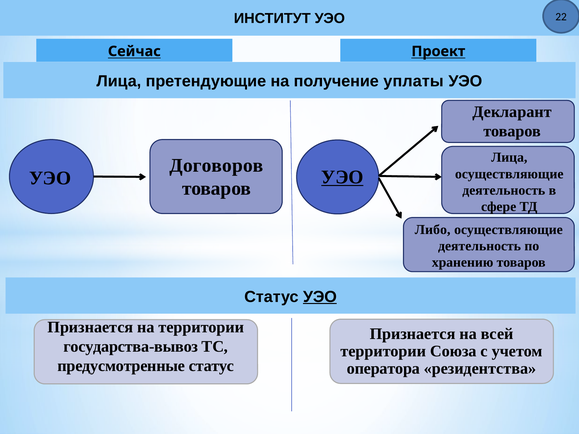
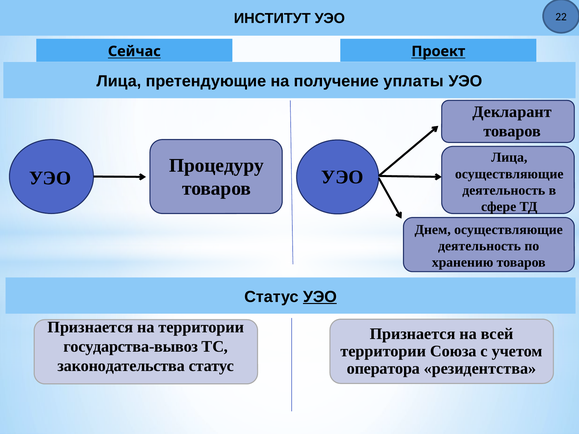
Договоров: Договоров -> Процедуру
УЭО at (342, 177) underline: present -> none
Либо: Либо -> Днем
предусмотренные: предусмотренные -> законодательства
